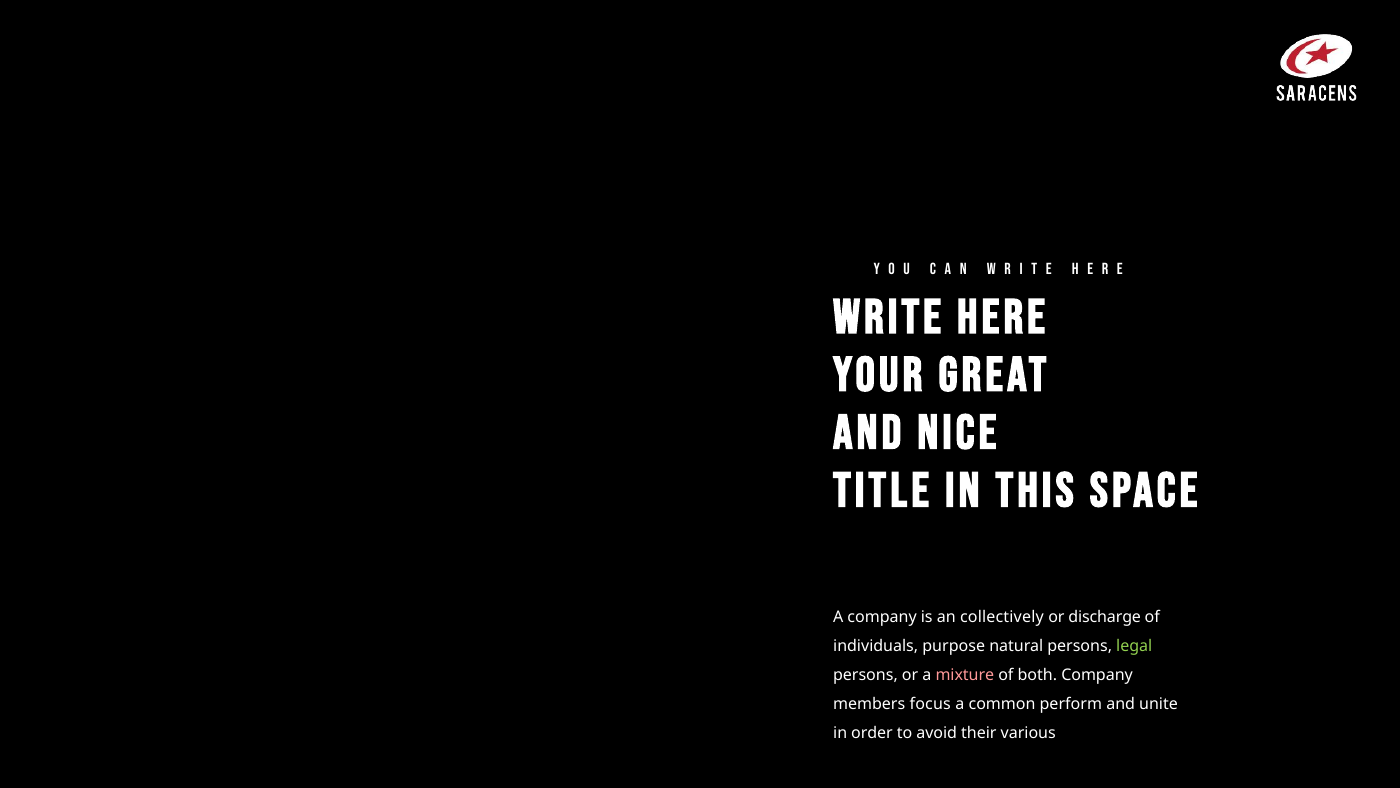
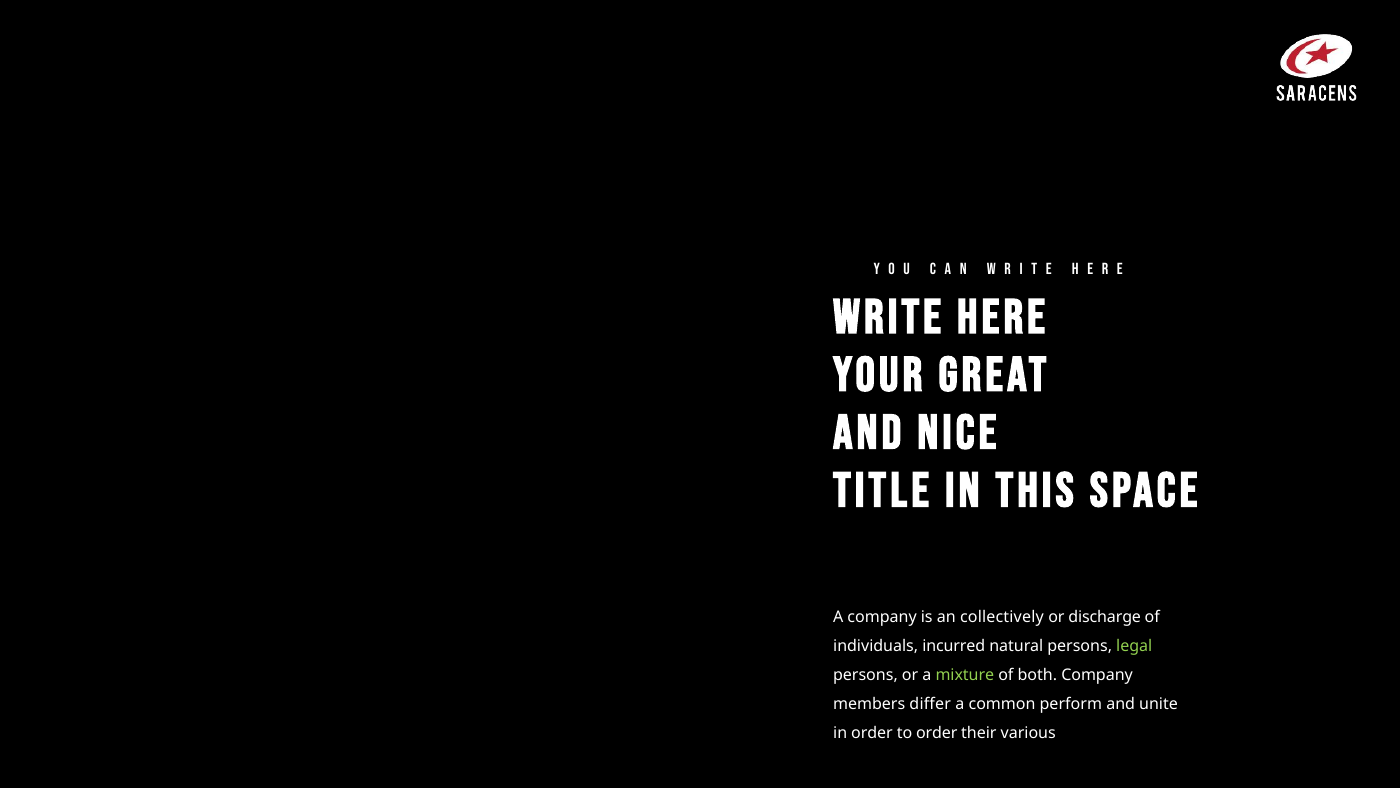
purpose: purpose -> incurred
mixture colour: pink -> light green
focus: focus -> differ
to avoid: avoid -> order
